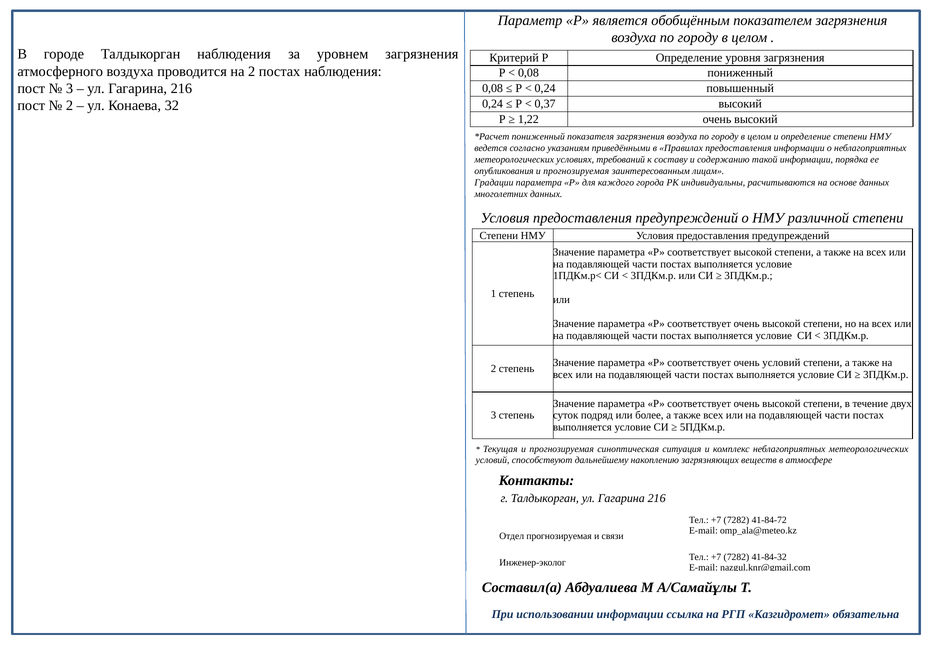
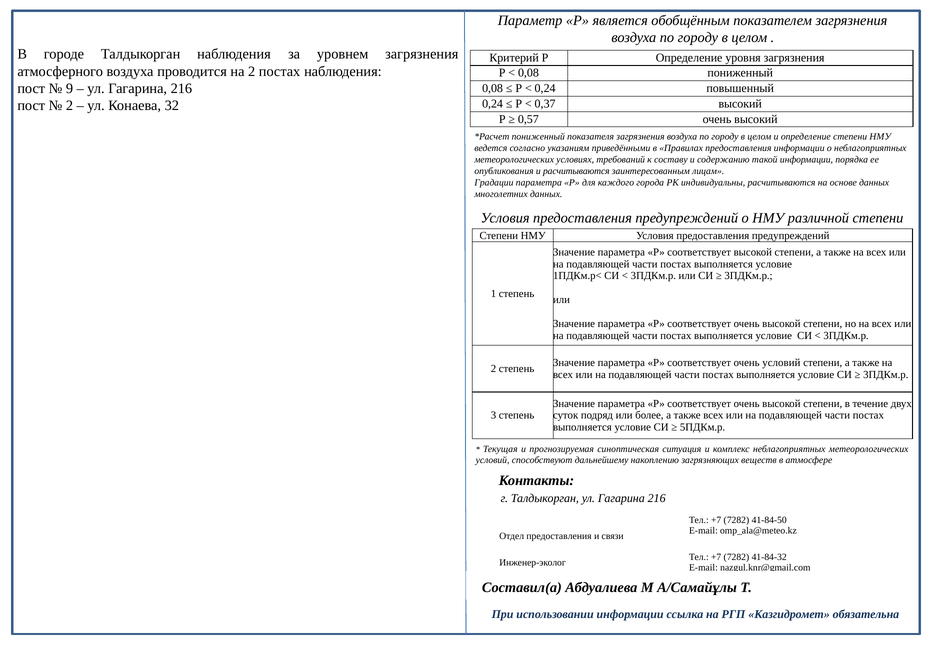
3 at (69, 89): 3 -> 9
1,22: 1,22 -> 0,57
опубликования и прогнозируемая: прогнозируемая -> расчитываются
41-84-72: 41-84-72 -> 41-84-50
Отдел прогнозируемая: прогнозируемая -> предоставления
